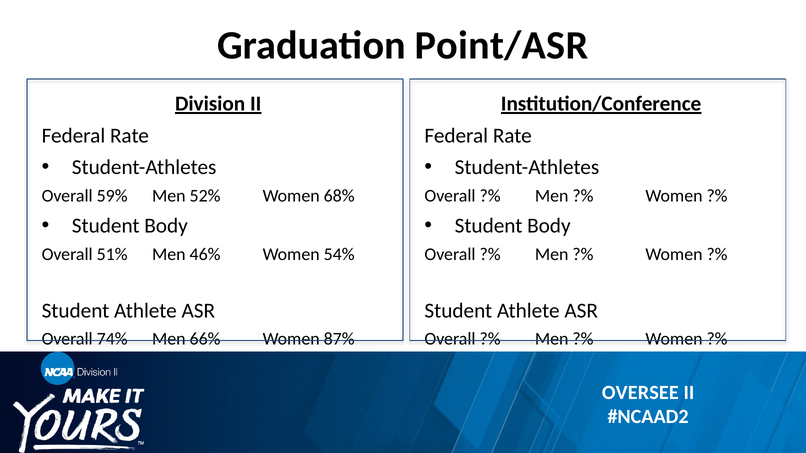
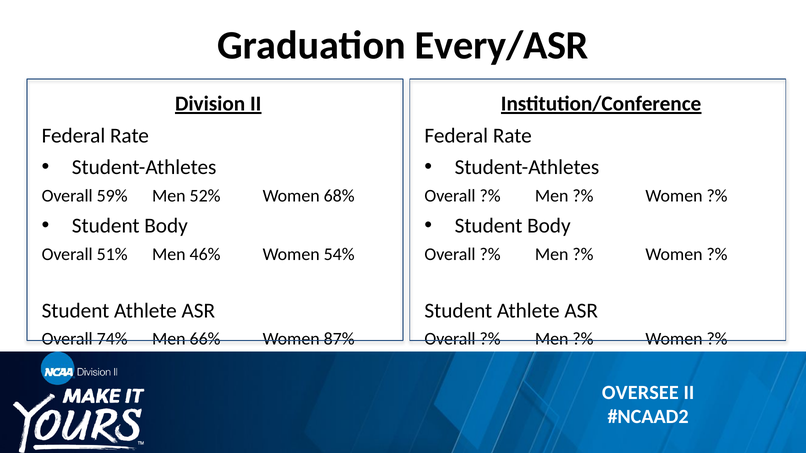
Point/ASR: Point/ASR -> Every/ASR
